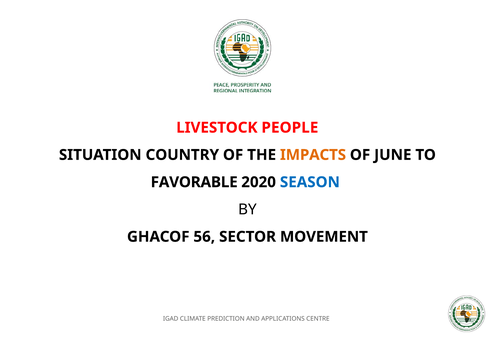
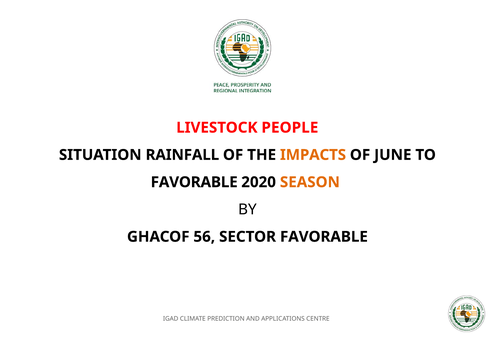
COUNTRY: COUNTRY -> RAINFALL
SEASON colour: blue -> orange
SECTOR MOVEMENT: MOVEMENT -> FAVORABLE
